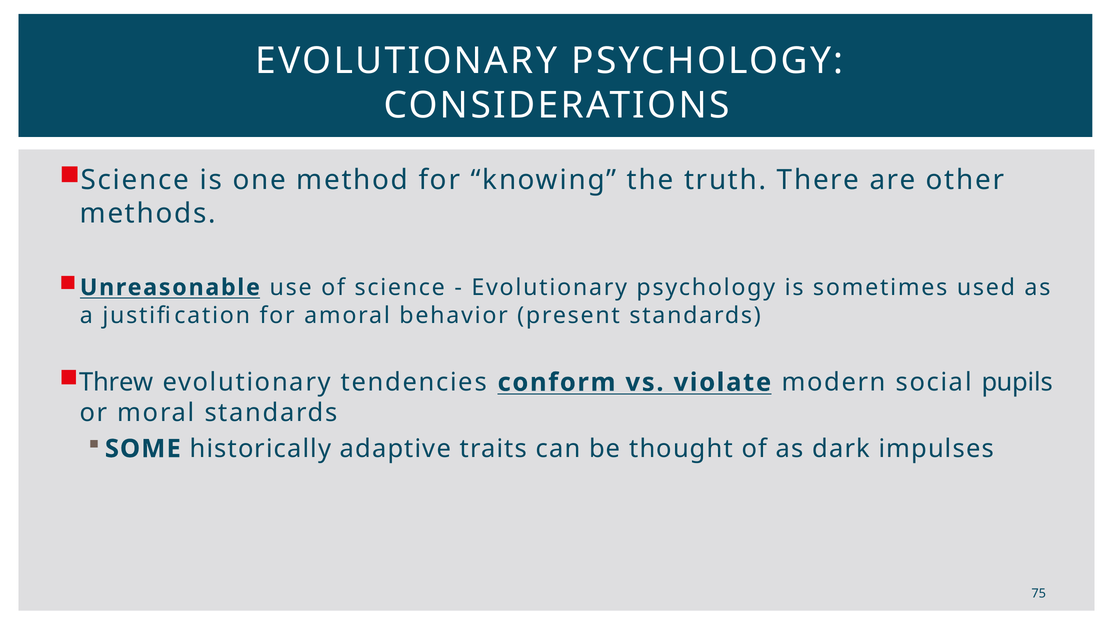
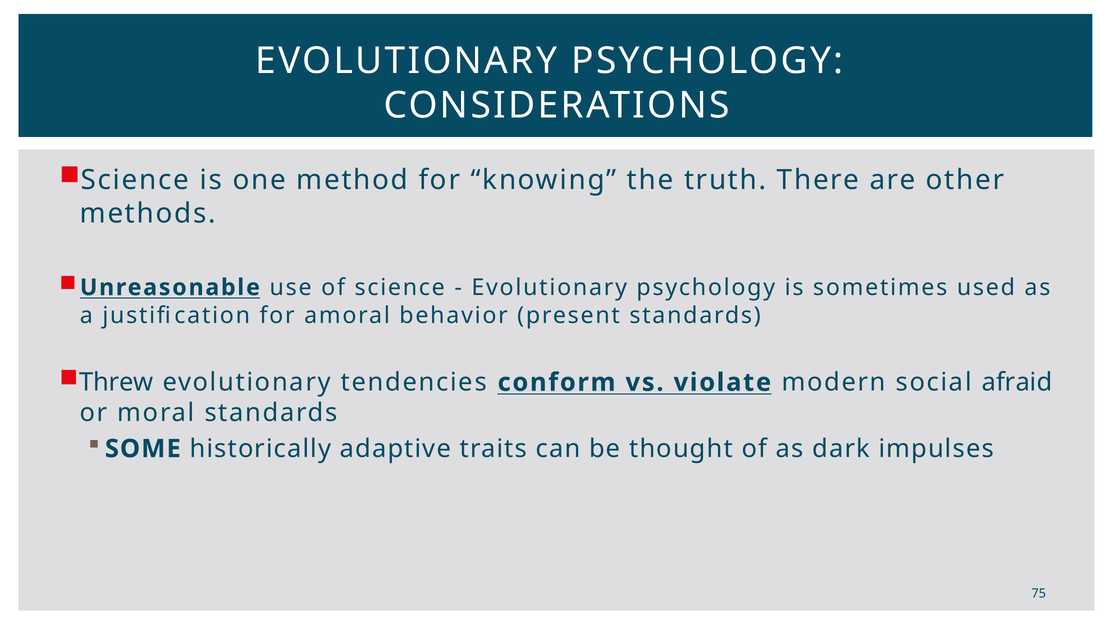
pupils: pupils -> afraid
